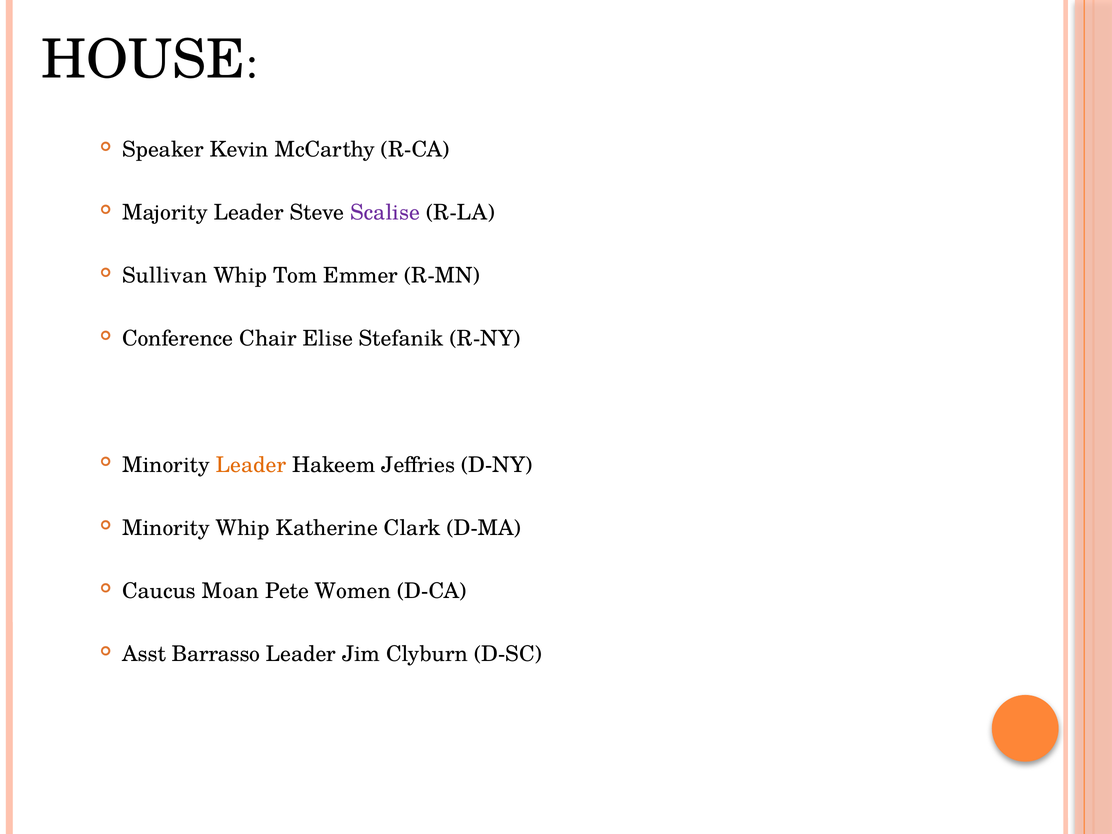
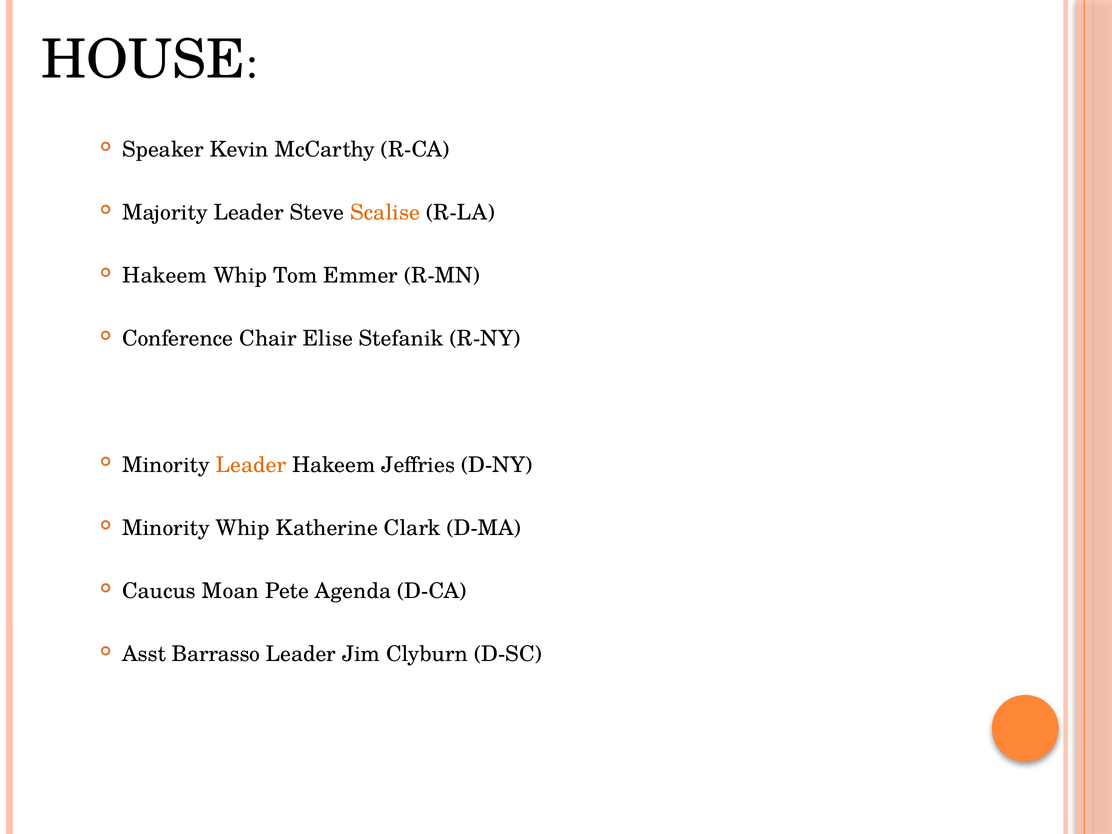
Scalise colour: purple -> orange
Sullivan at (165, 276): Sullivan -> Hakeem
Women: Women -> Agenda
